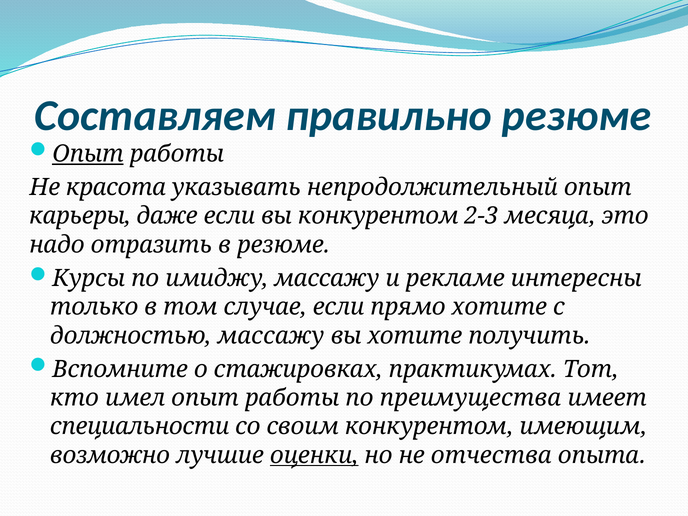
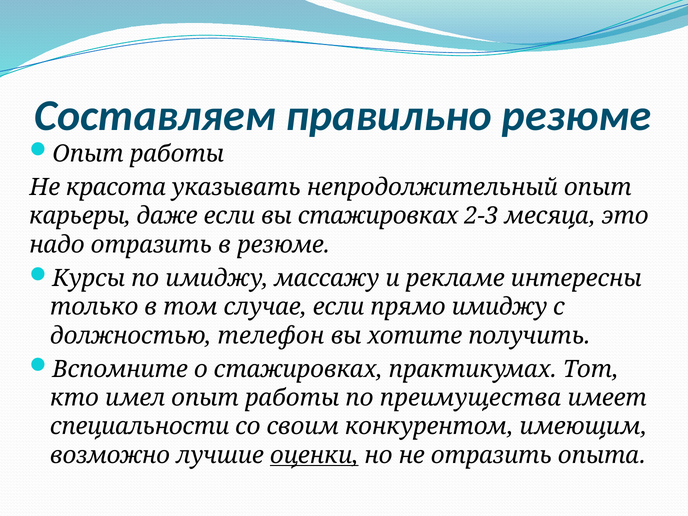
Опыт at (88, 154) underline: present -> none
вы конкурентом: конкурентом -> стажировках
прямо хотите: хотите -> имиджу
должностью массажу: массажу -> телефон
не отчества: отчества -> отразить
